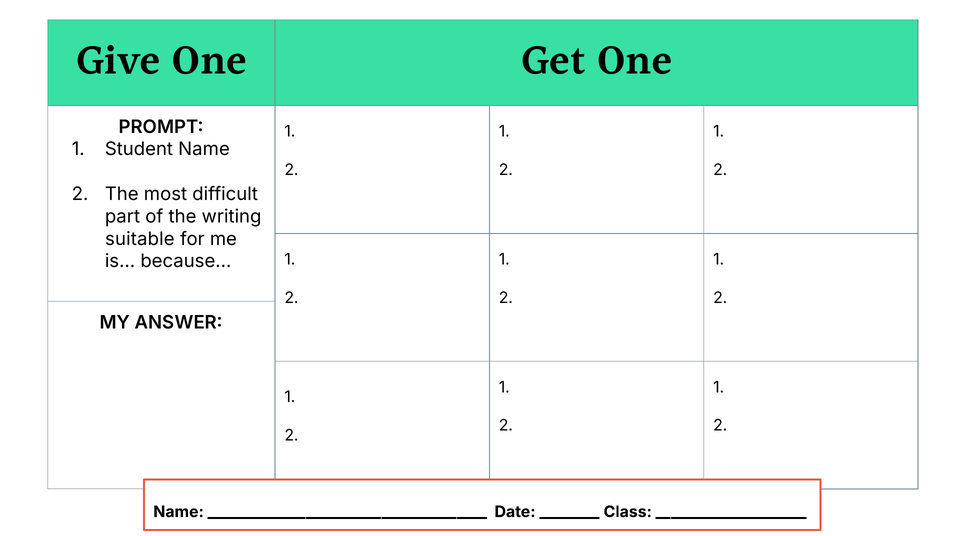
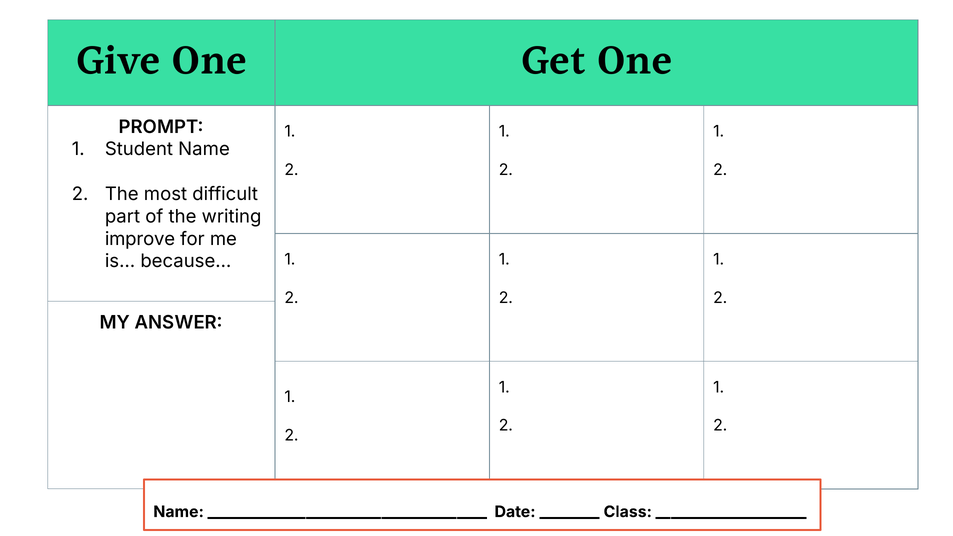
suitable: suitable -> improve
